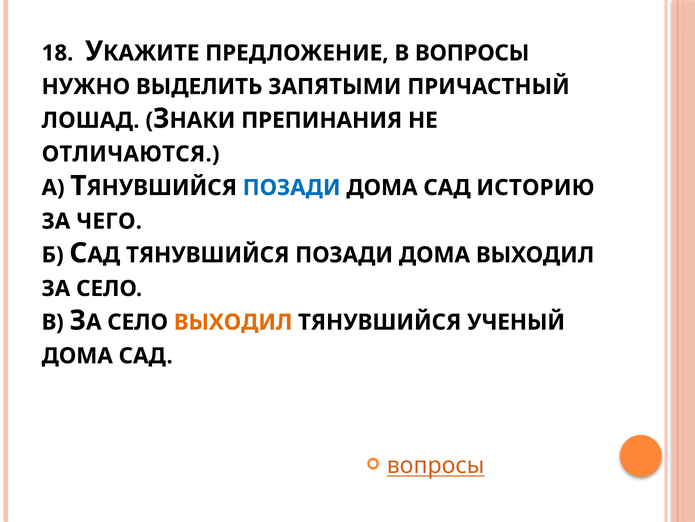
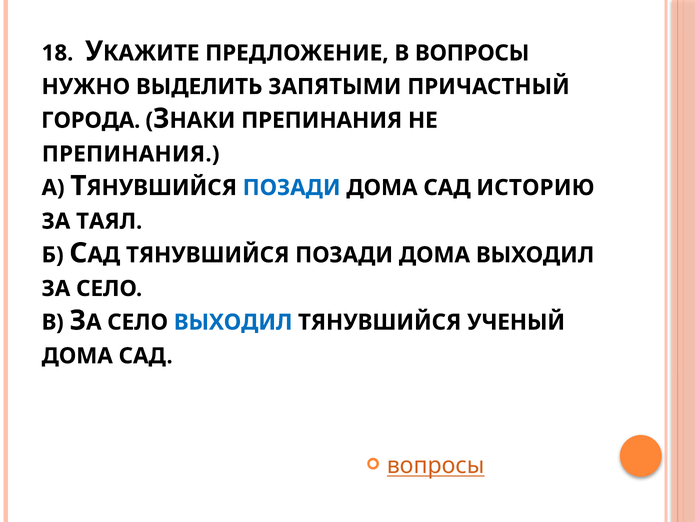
ЛОШАД: ЛОШАД -> ГОРОДА
ОТЛИЧАЮТСЯ at (131, 154): ОТЛИЧАЮТСЯ -> ПРЕПИНАНИЯ
ЧЕГО: ЧЕГО -> ТАЯЛ
ВЫХОДИЛ at (233, 322) colour: orange -> blue
